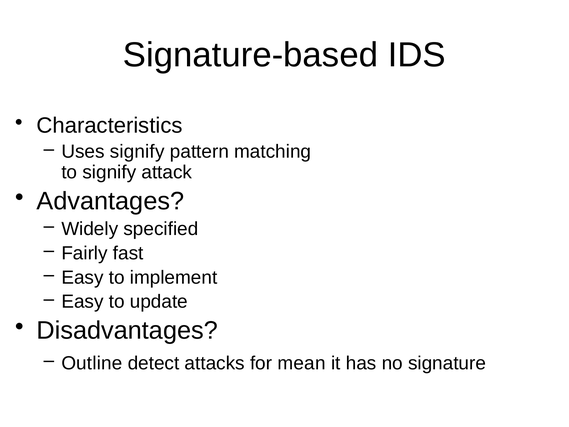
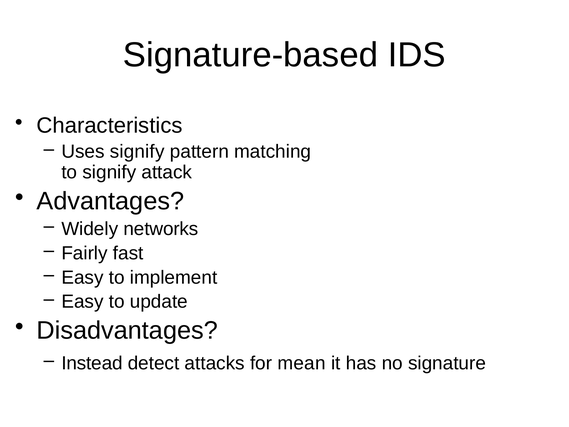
specified: specified -> networks
Outline: Outline -> Instead
